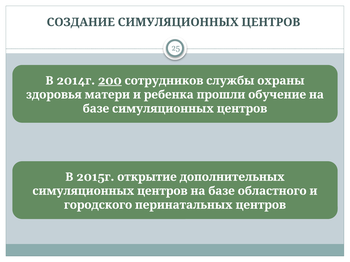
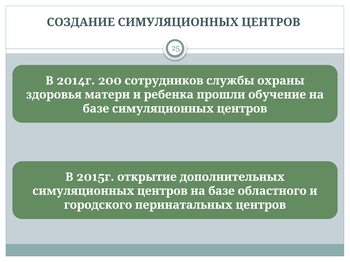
200 underline: present -> none
